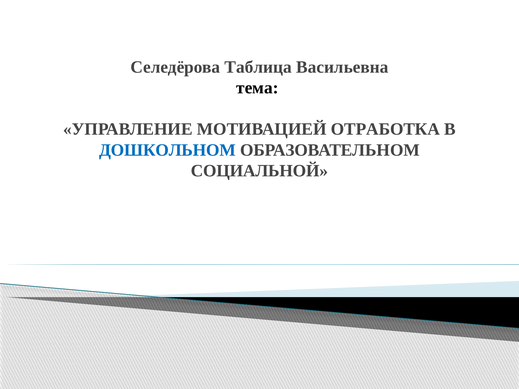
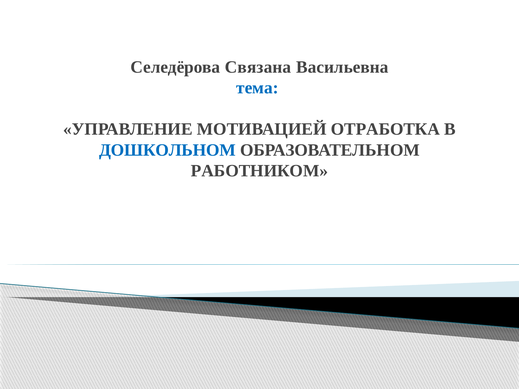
Таблица: Таблица -> Связана
тема colour: black -> blue
СОЦИАЛЬНОЙ: СОЦИАЛЬНОЙ -> РАБОТНИКОМ
